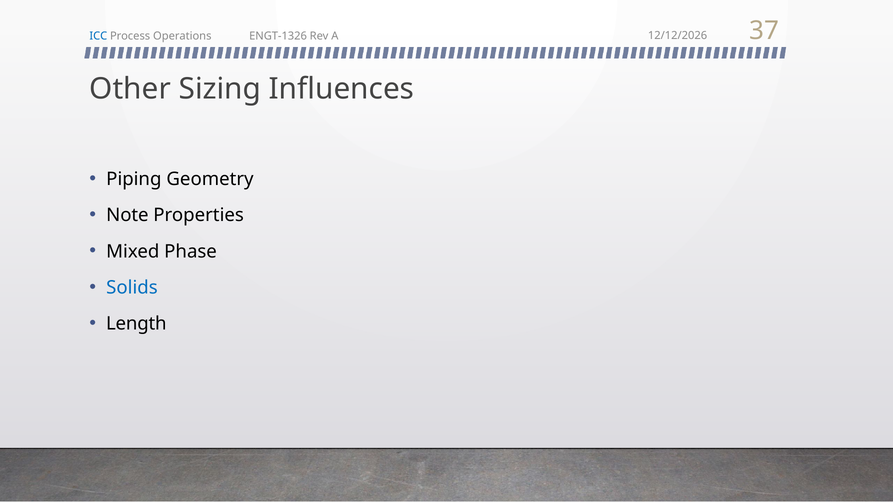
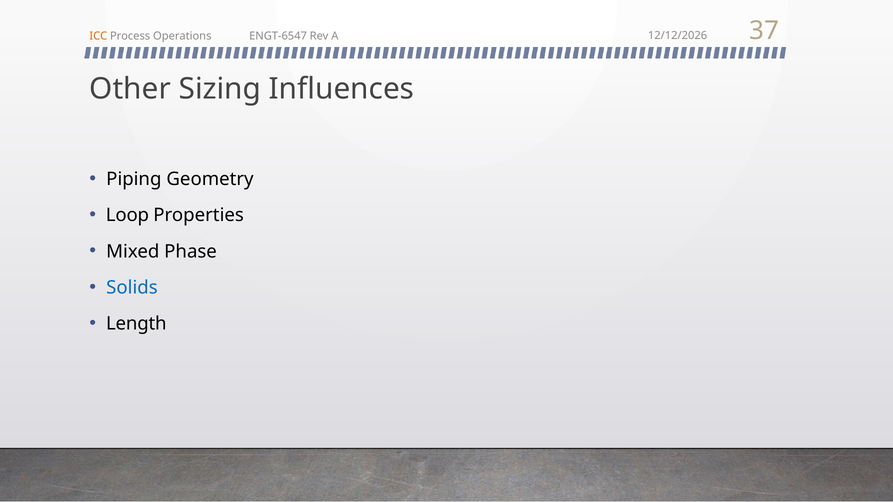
ICC colour: blue -> orange
ENGT-1326: ENGT-1326 -> ENGT-6547
Note: Note -> Loop
